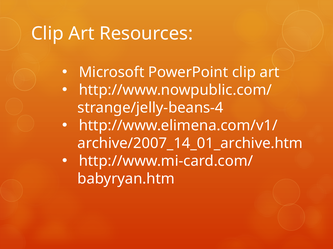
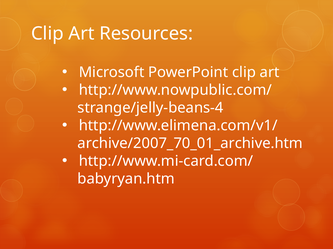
archive/2007_14_01_archive.htm: archive/2007_14_01_archive.htm -> archive/2007_70_01_archive.htm
